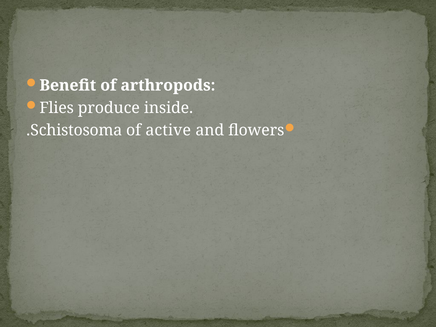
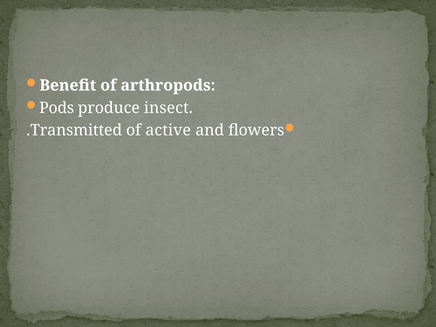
Flies: Flies -> Pods
inside: inside -> insect
Schistosoma: Schistosoma -> Transmitted
